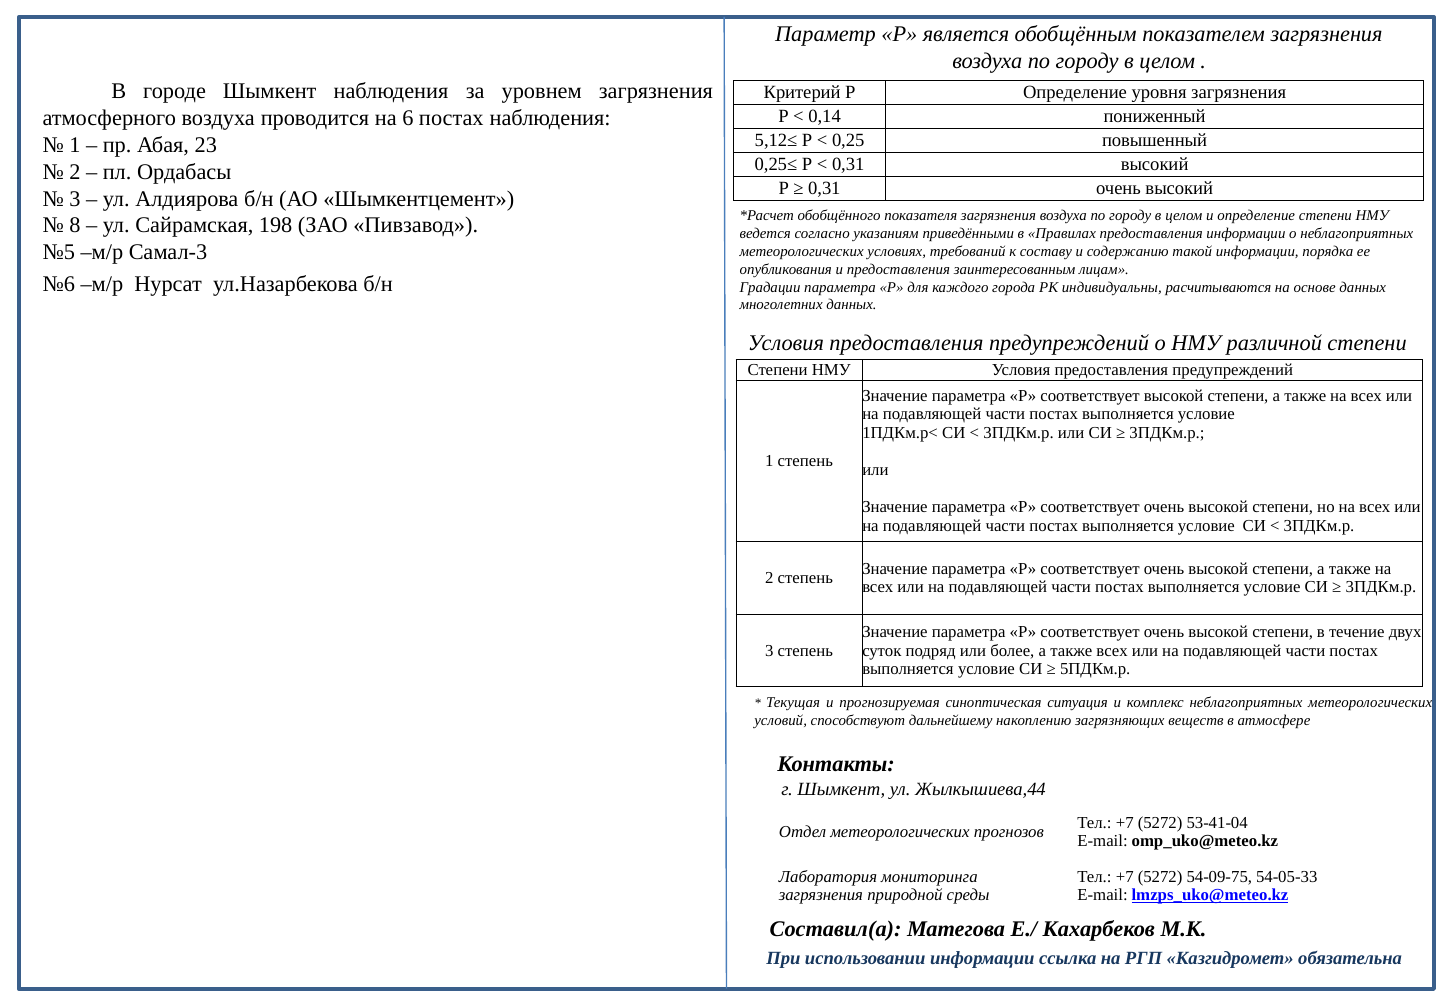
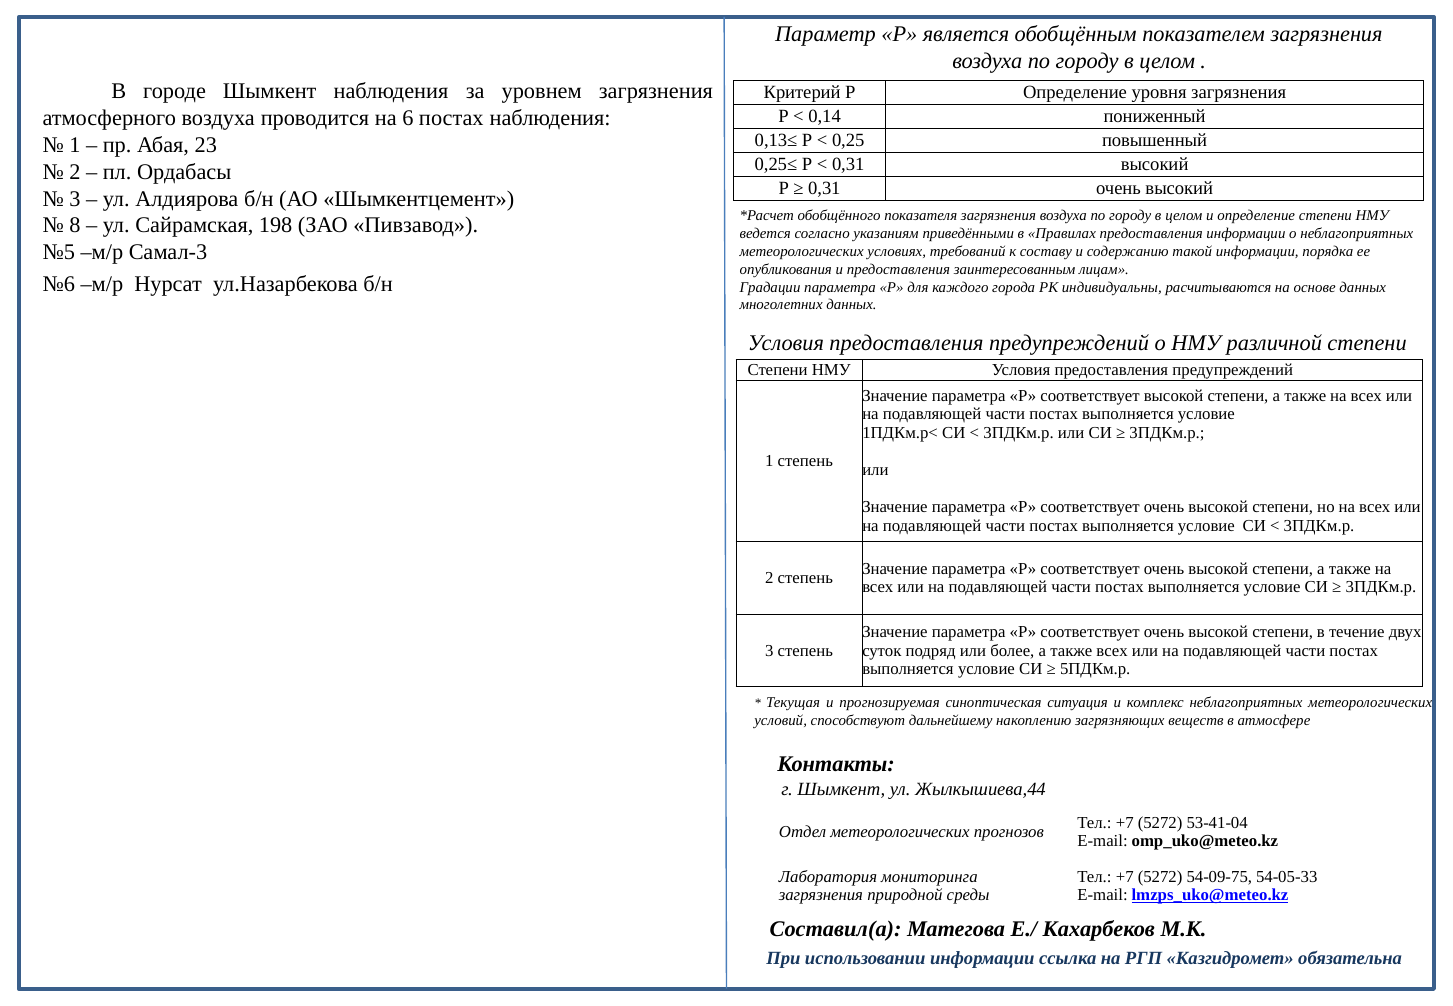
5,12≤: 5,12≤ -> 0,13≤
